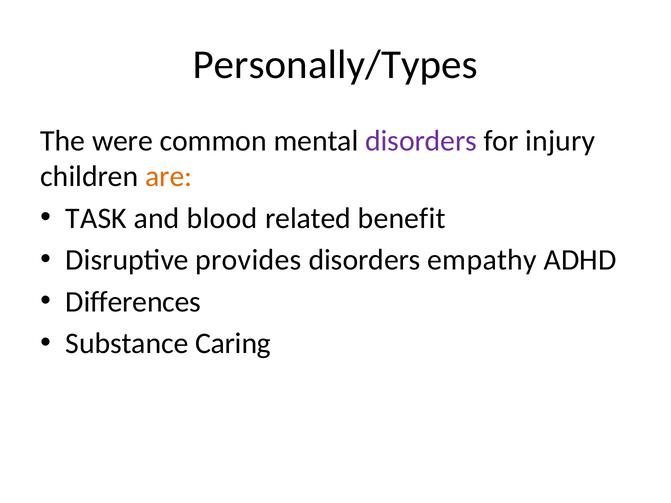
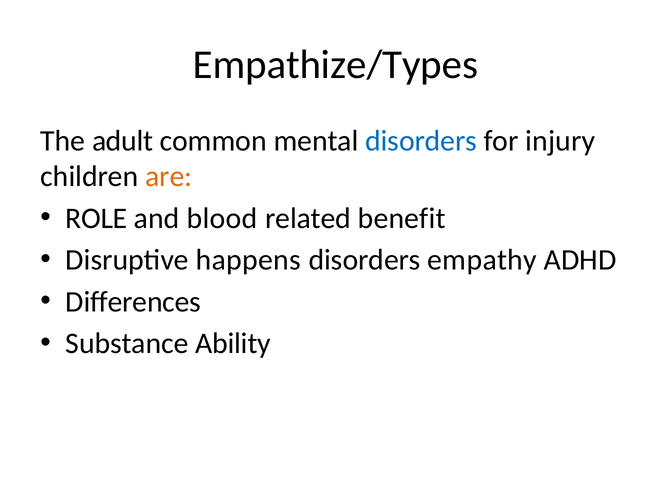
Personally/Types: Personally/Types -> Empathize/Types
were: were -> adult
disorders at (421, 141) colour: purple -> blue
TASK: TASK -> ROLE
provides: provides -> happens
Caring: Caring -> Ability
